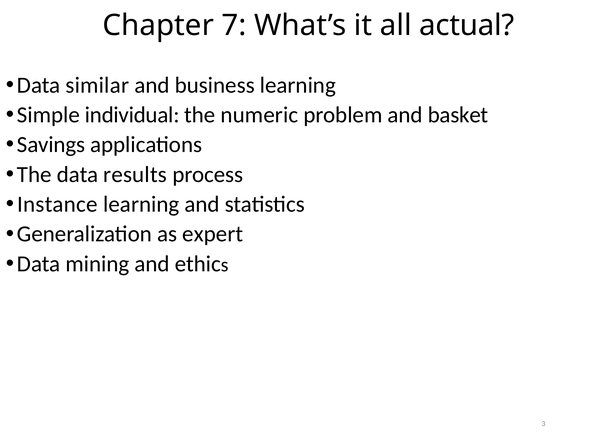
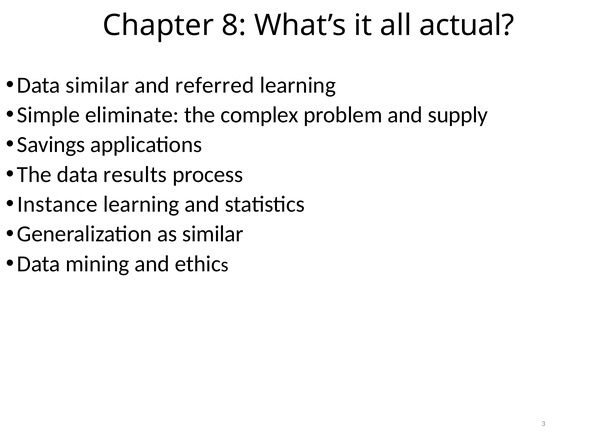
7: 7 -> 8
business: business -> referred
individual: individual -> eliminate
numeric: numeric -> complex
basket: basket -> supply
as expert: expert -> similar
